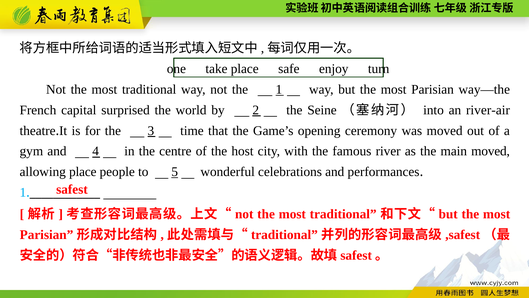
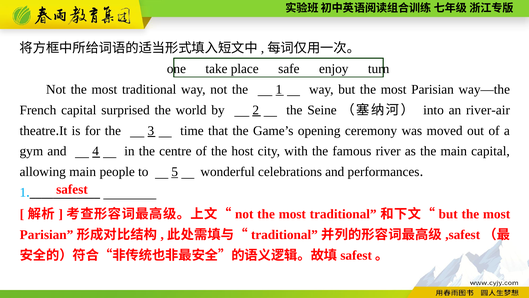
main moved: moved -> capital
allowing place: place -> main
